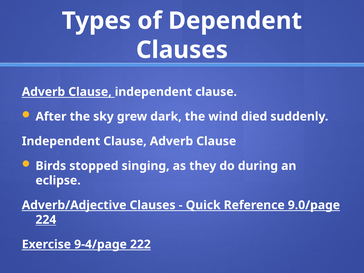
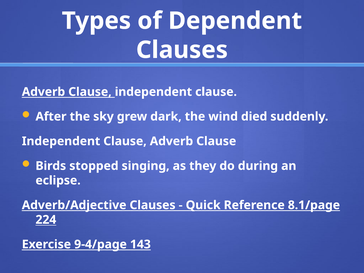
9.0/page: 9.0/page -> 8.1/page
222: 222 -> 143
